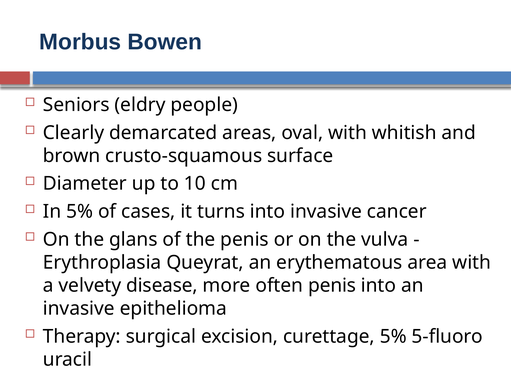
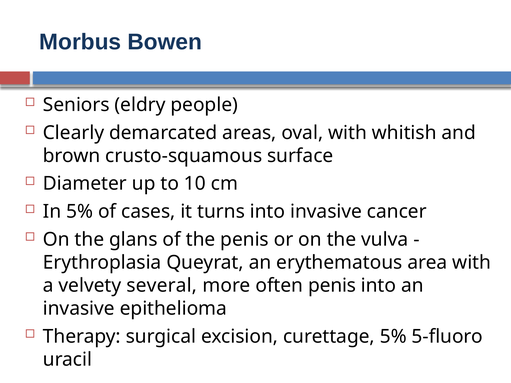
disease: disease -> several
